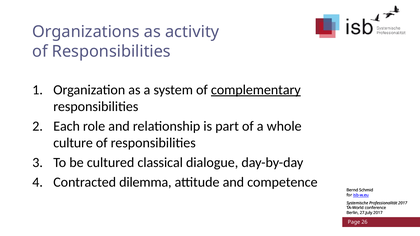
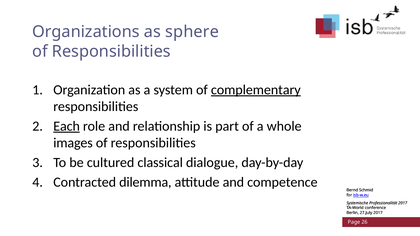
activity: activity -> sphere
Each underline: none -> present
culture: culture -> images
